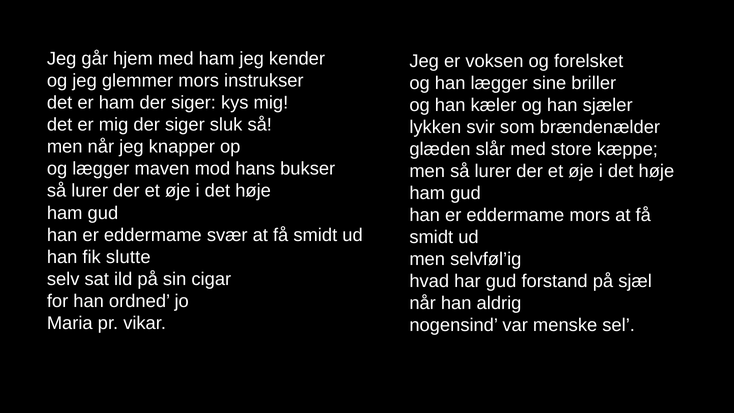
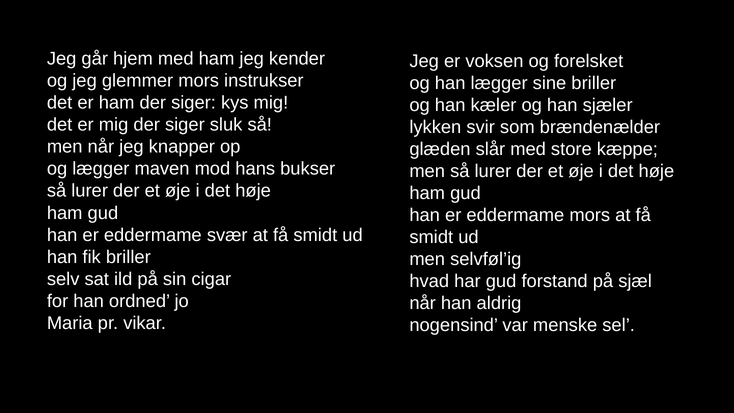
fik slutte: slutte -> briller
